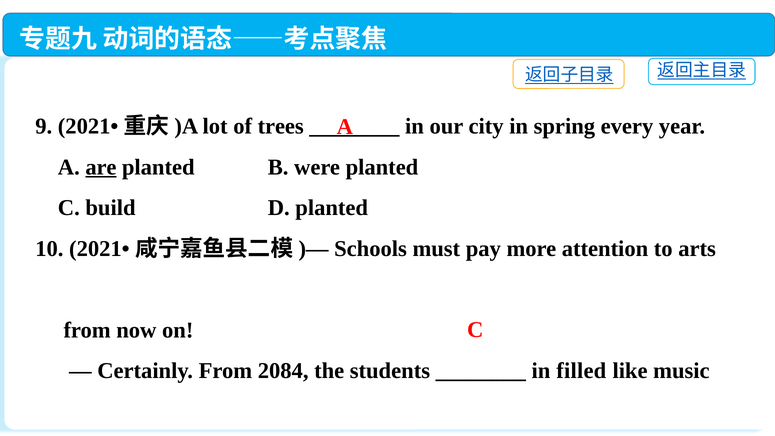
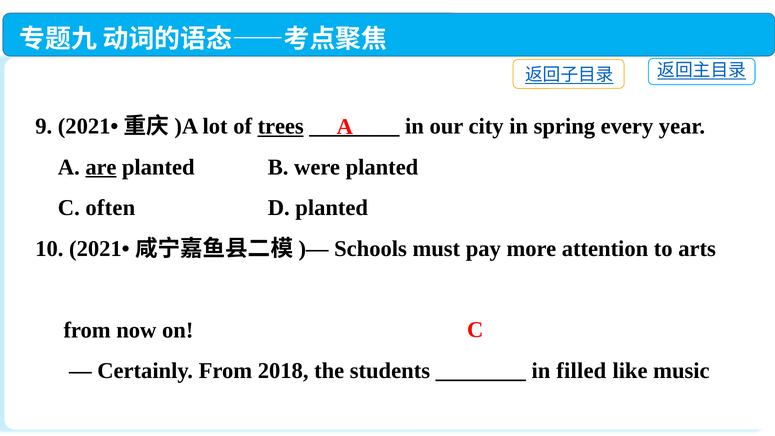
trees underline: none -> present
build: build -> often
2084: 2084 -> 2018
